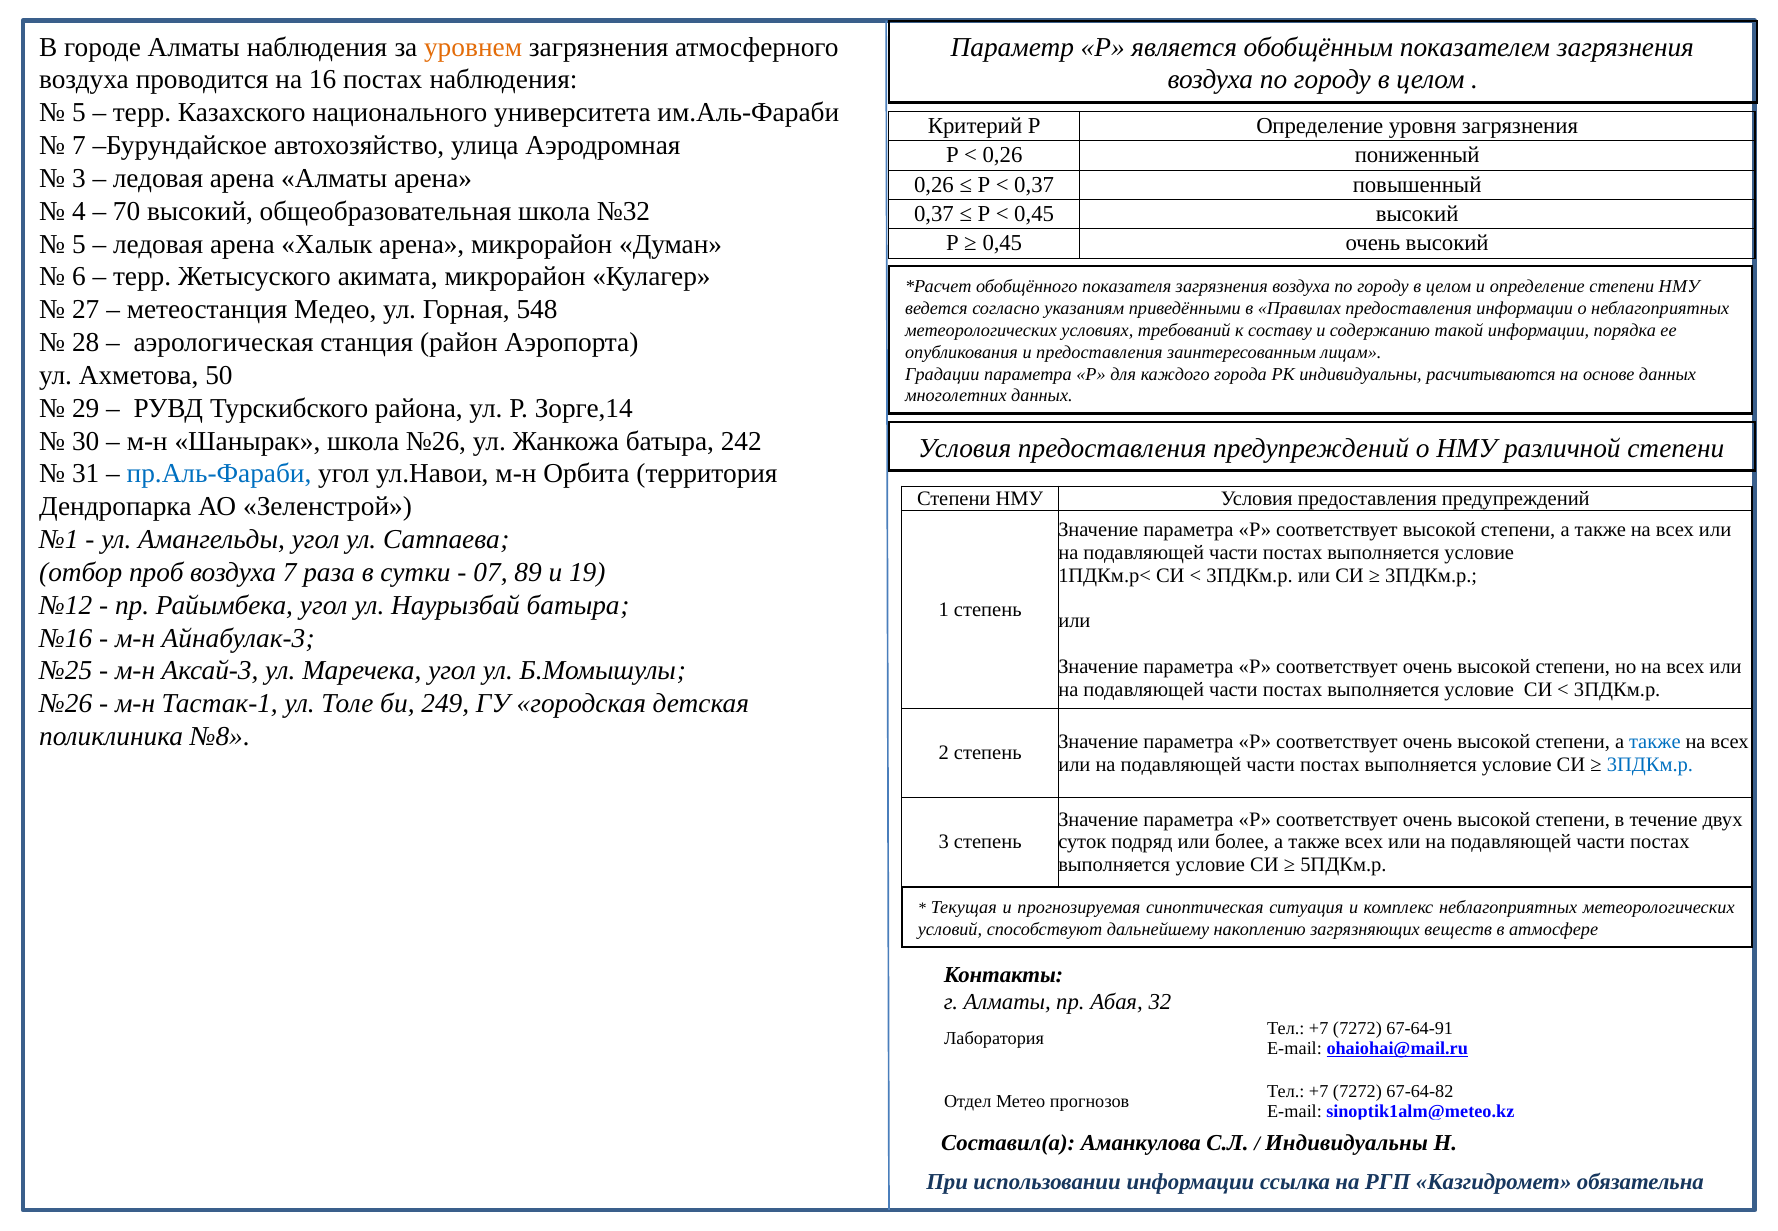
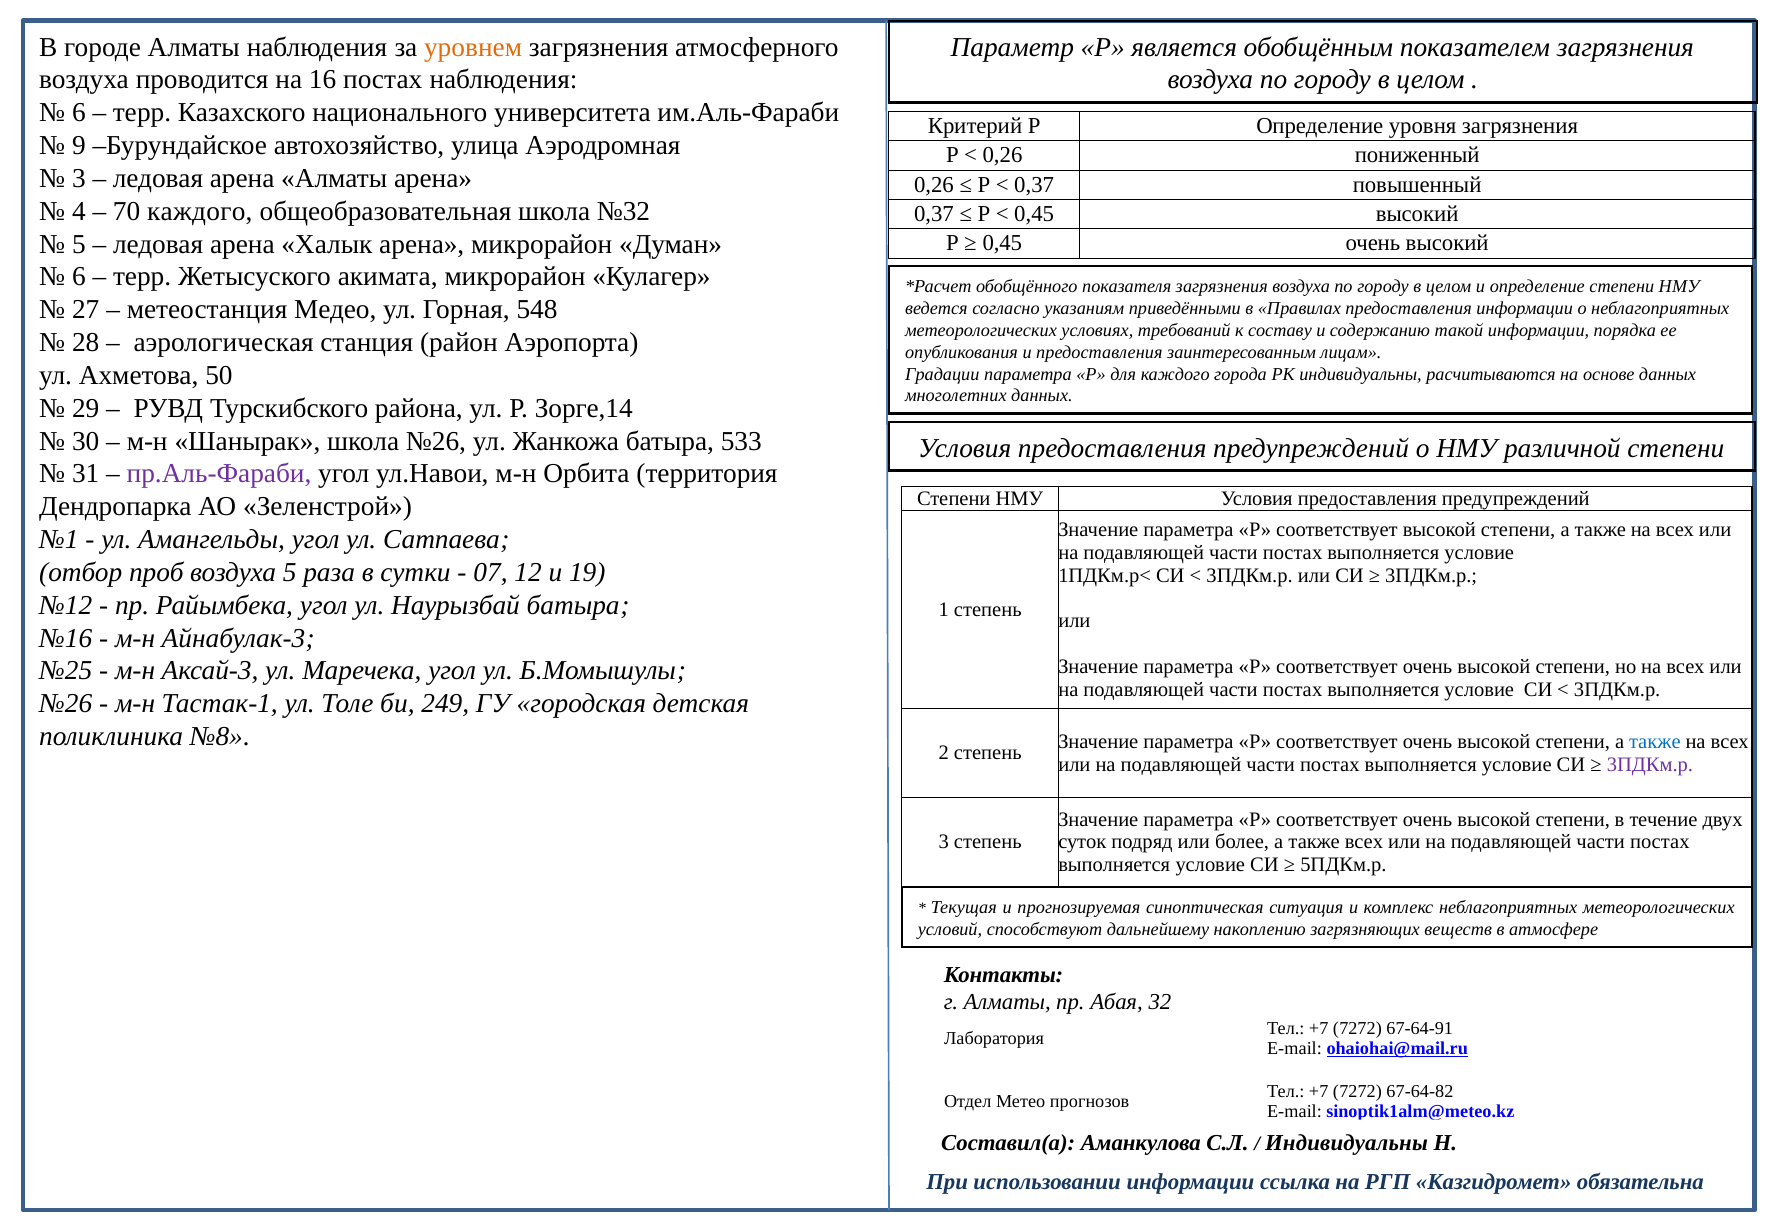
5 at (79, 113): 5 -> 6
7 at (79, 146): 7 -> 9
70 высокий: высокий -> каждого
242: 242 -> 533
пр.Аль-Фараби colour: blue -> purple
воздуха 7: 7 -> 5
89: 89 -> 12
3ПДКм.р at (1650, 764) colour: blue -> purple
